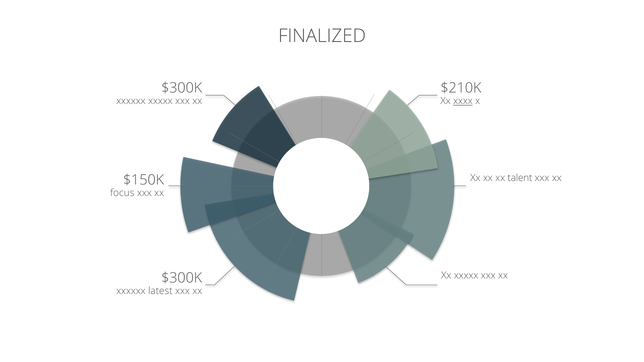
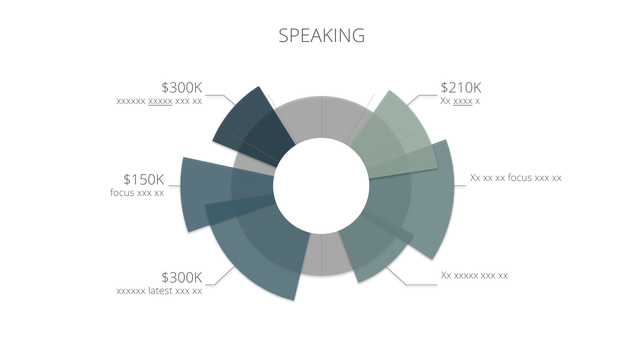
FINALIZED: FINALIZED -> SPEAKING
xxxxx at (160, 101) underline: none -> present
xx talent: talent -> focus
